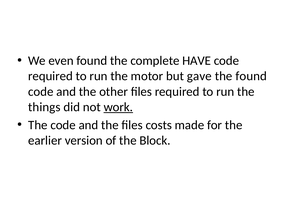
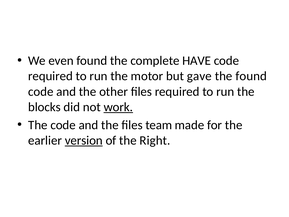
things: things -> blocks
costs: costs -> team
version underline: none -> present
Block: Block -> Right
